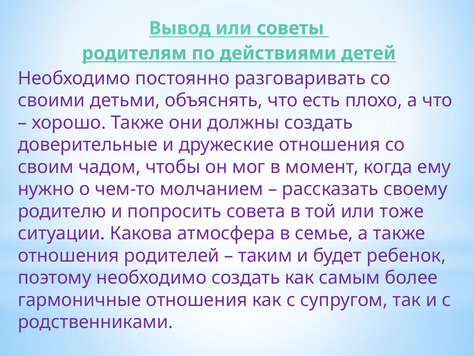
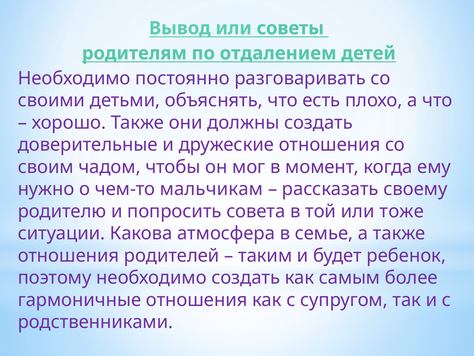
действиями: действиями -> отдалением
молчанием: молчанием -> мальчикам
